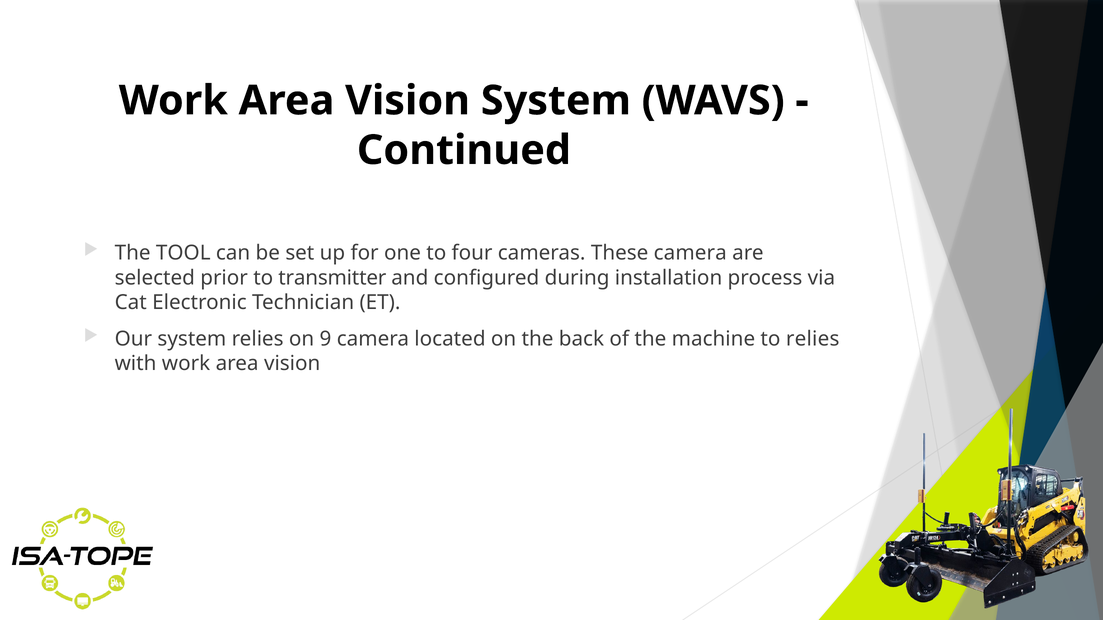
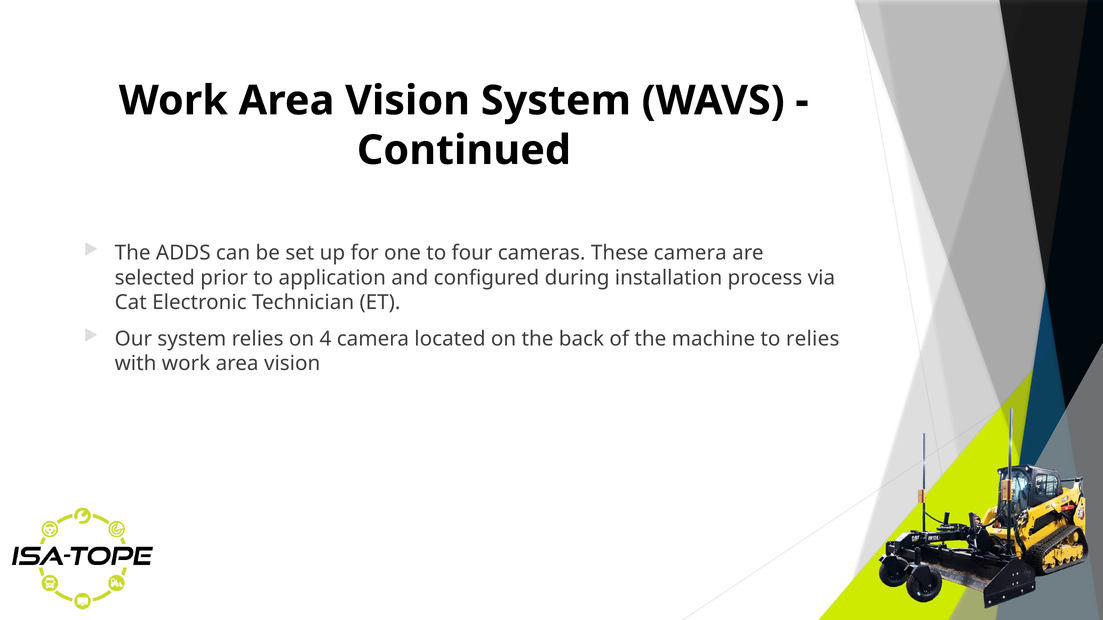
TOOL: TOOL -> ADDS
transmitter: transmitter -> application
9: 9 -> 4
